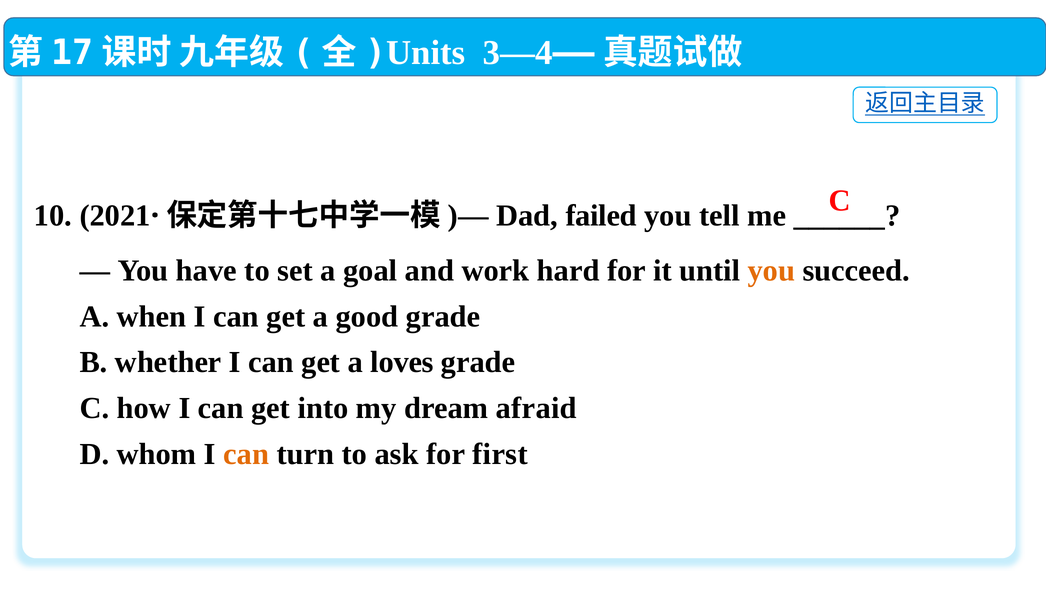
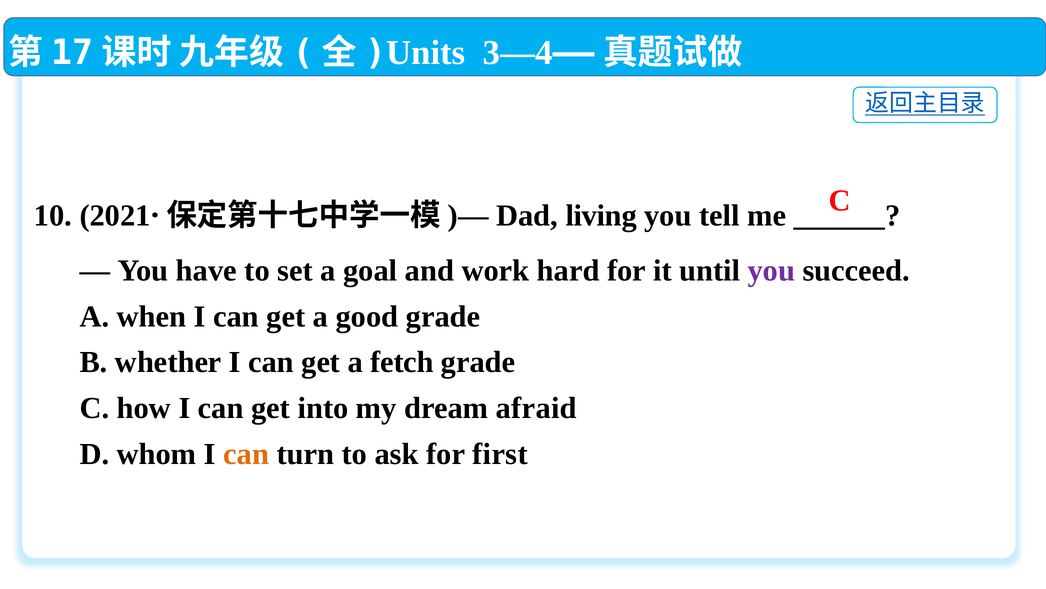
failed: failed -> living
you at (771, 270) colour: orange -> purple
loves: loves -> fetch
